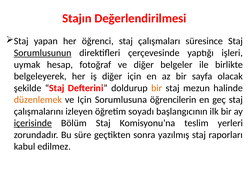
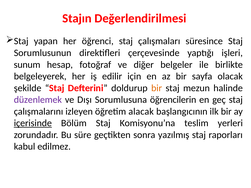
Sorumlusunun underline: present -> none
uymak: uymak -> sunum
iş diğer: diğer -> edilir
düzenlemek colour: orange -> purple
ve Için: Için -> Dışı
soyadı: soyadı -> alacak
